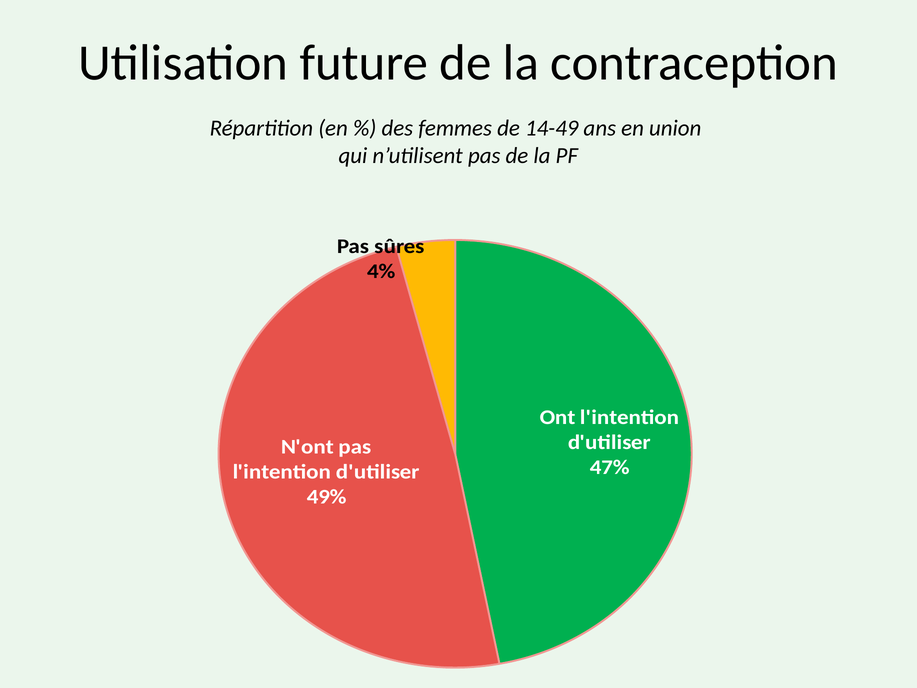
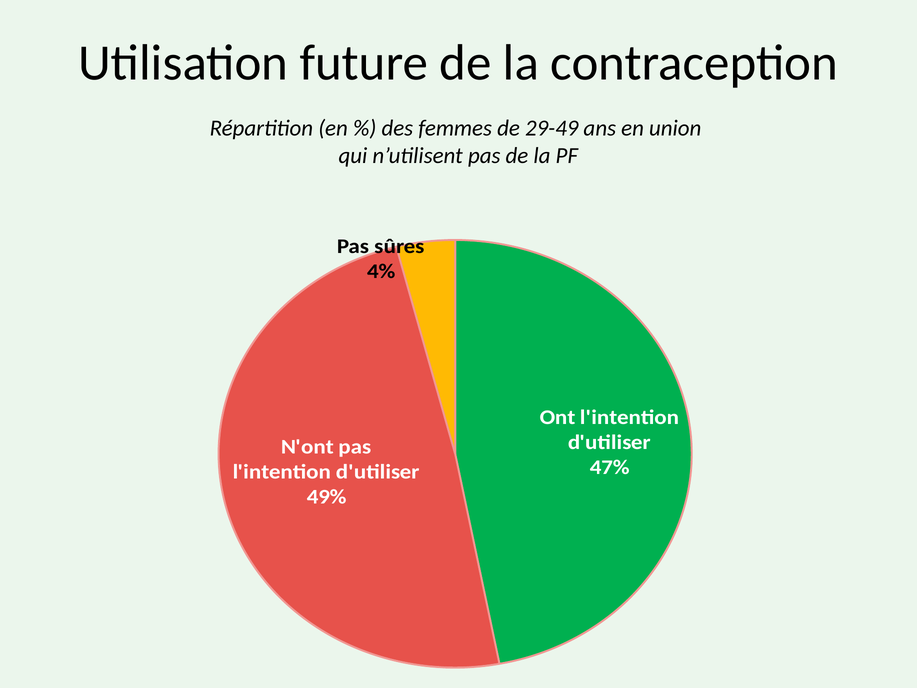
14-49: 14-49 -> 29-49
